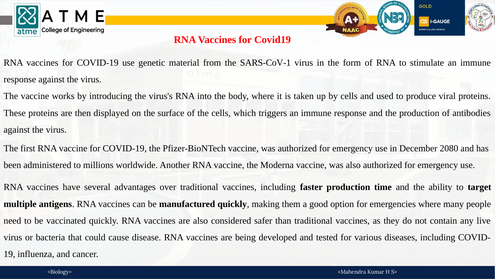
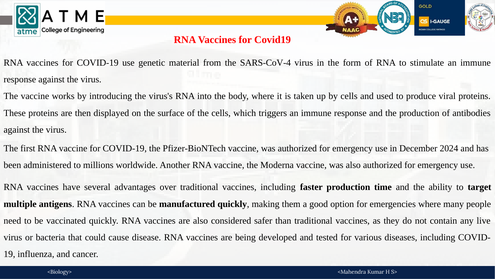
SARS-CoV-1: SARS-CoV-1 -> SARS-CoV-4
2080: 2080 -> 2024
